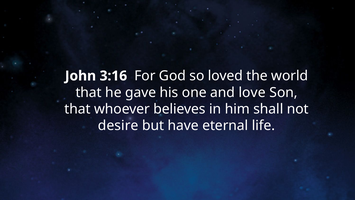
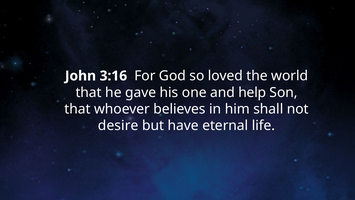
love: love -> help
